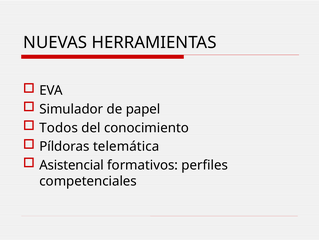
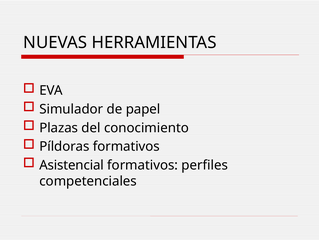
Todos: Todos -> Plazas
Píldoras telemática: telemática -> formativos
